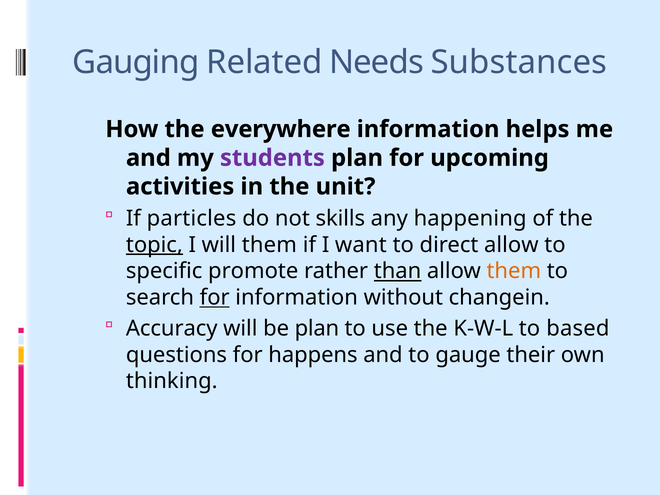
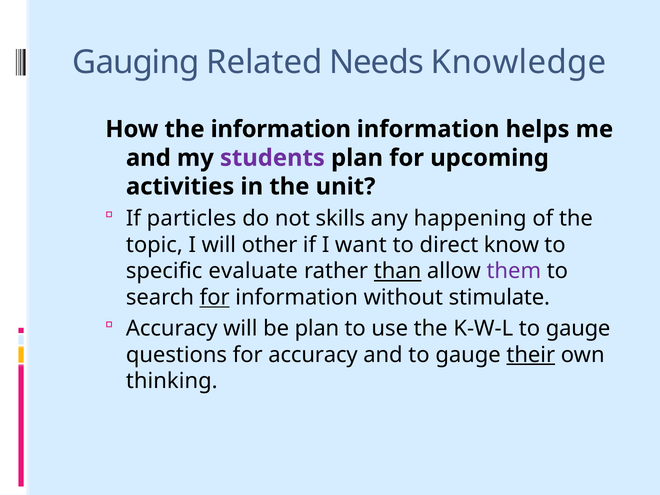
Substances: Substances -> Knowledge
the everywhere: everywhere -> information
topic underline: present -> none
will them: them -> other
direct allow: allow -> know
promote: promote -> evaluate
them at (514, 271) colour: orange -> purple
changein: changein -> stimulate
K-W-L to based: based -> gauge
for happens: happens -> accuracy
their underline: none -> present
